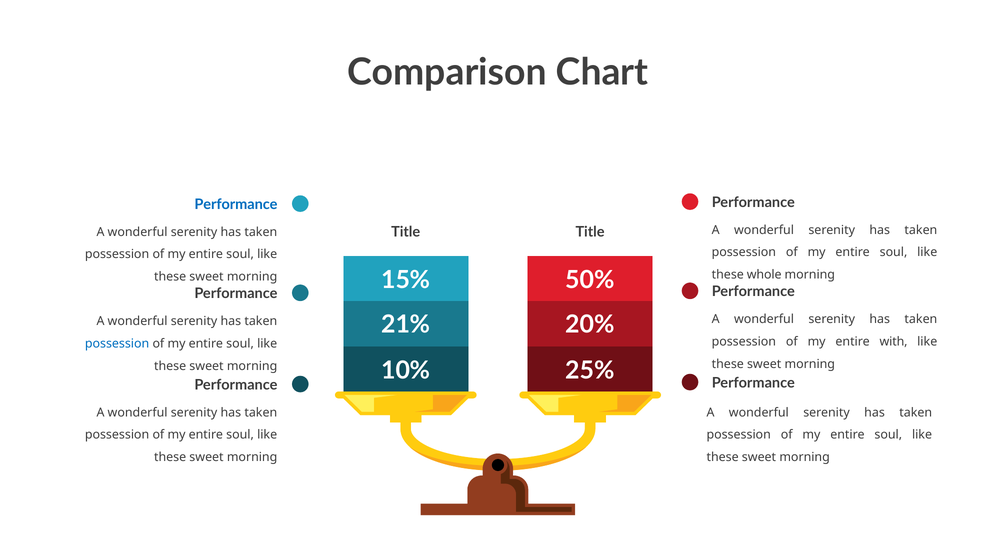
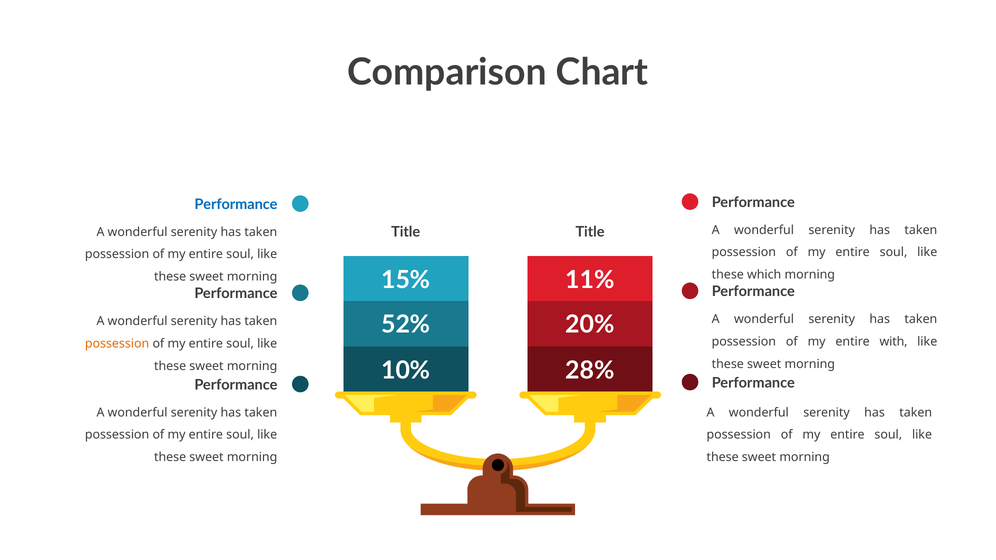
50%: 50% -> 11%
whole: whole -> which
21%: 21% -> 52%
possession at (117, 344) colour: blue -> orange
25%: 25% -> 28%
